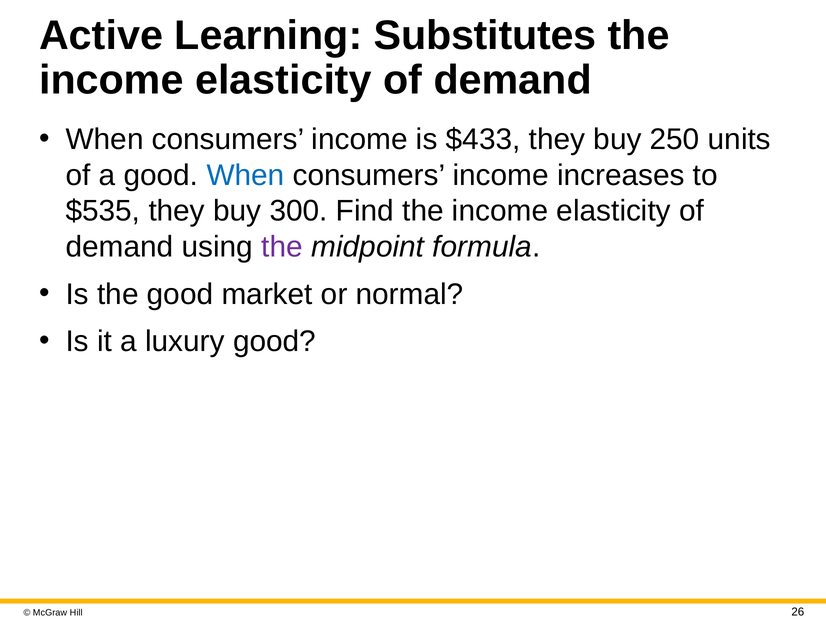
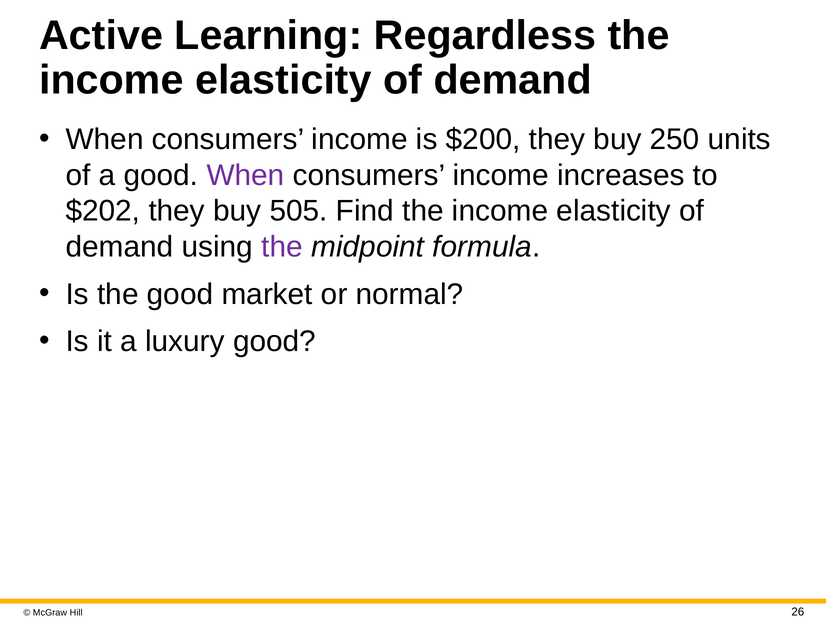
Substitutes: Substitutes -> Regardless
$433: $433 -> $200
When at (246, 175) colour: blue -> purple
$535: $535 -> $202
300: 300 -> 505
